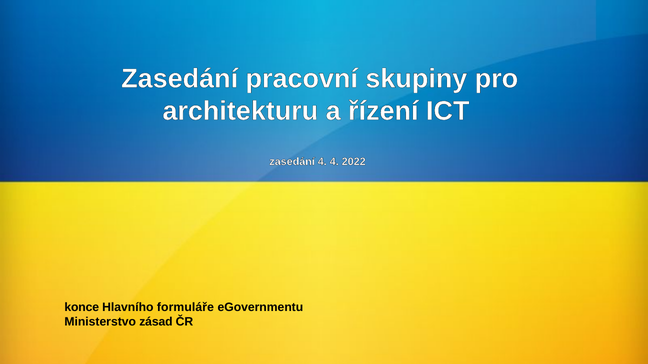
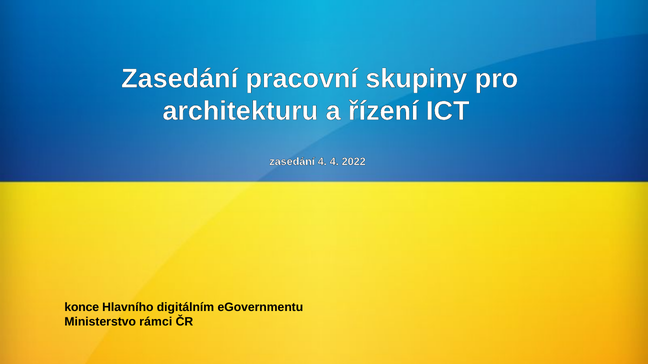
formuláře: formuláře -> digitálním
zásad: zásad -> rámci
